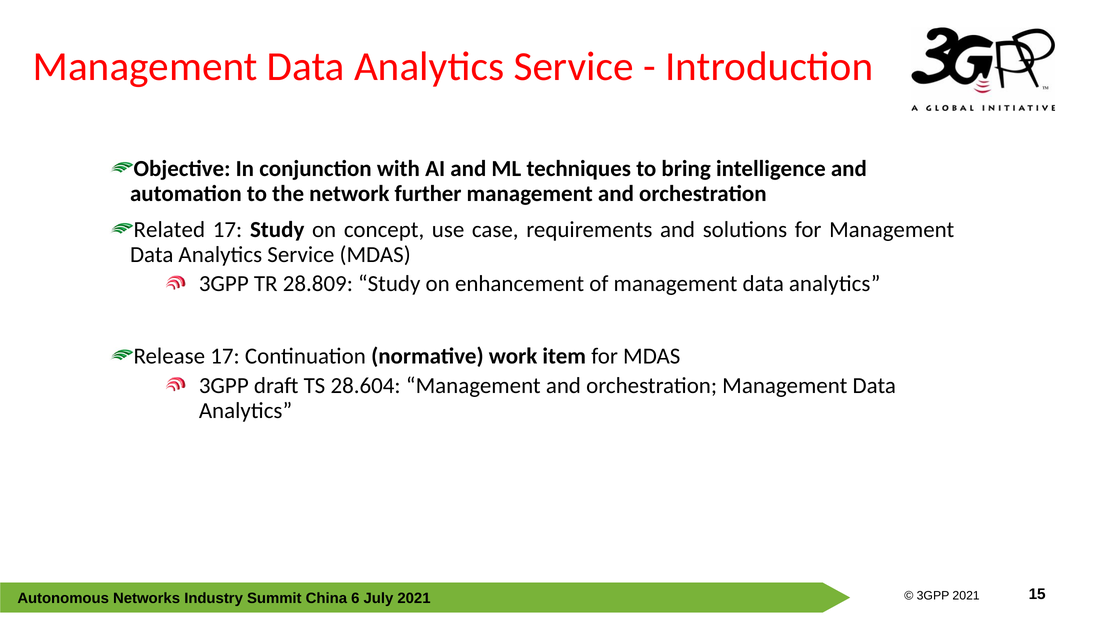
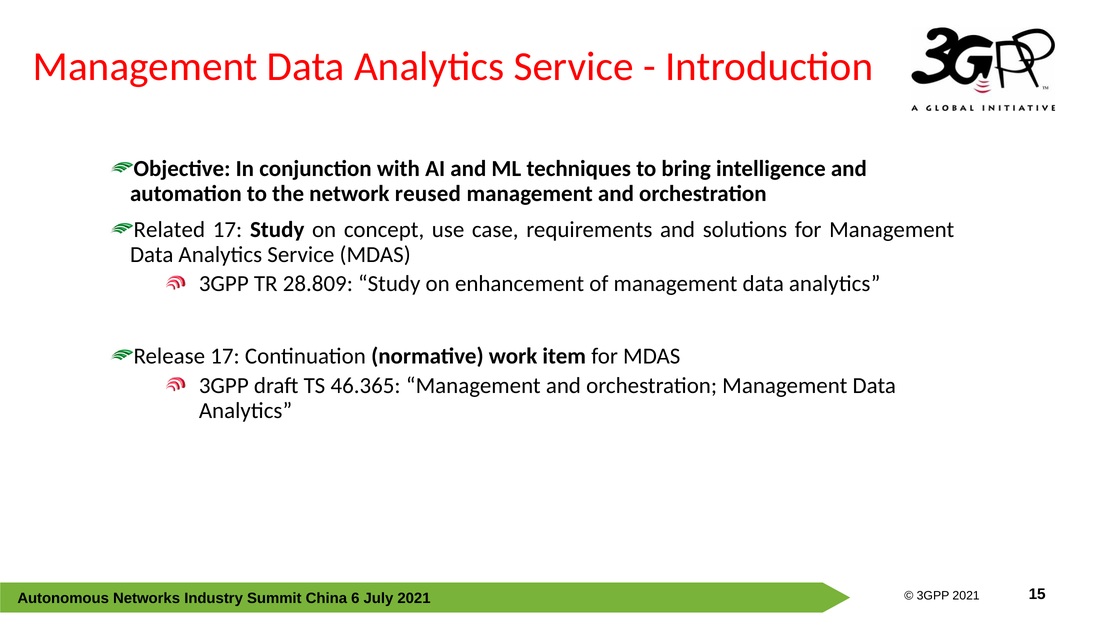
further: further -> reused
28.604: 28.604 -> 46.365
